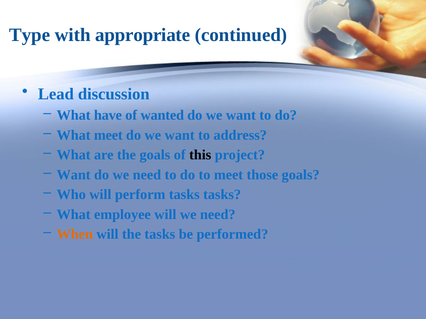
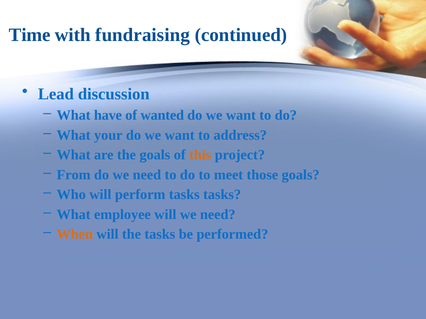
Type: Type -> Time
appropriate: appropriate -> fundraising
What meet: meet -> your
this colour: black -> orange
Want at (74, 175): Want -> From
